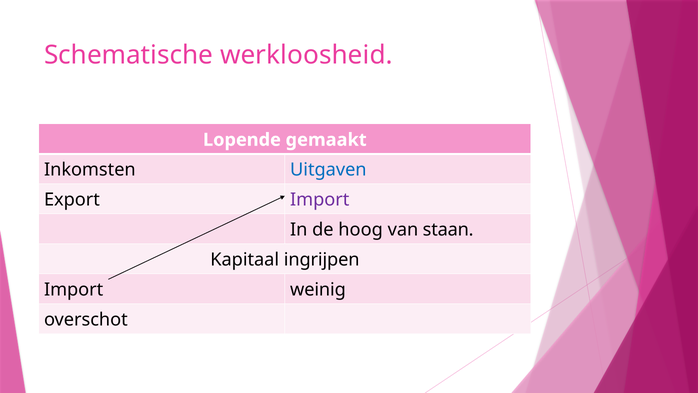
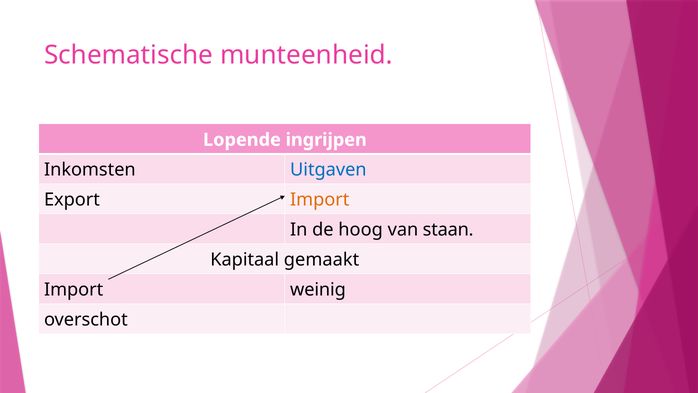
werkloosheid: werkloosheid -> munteenheid
gemaakt: gemaakt -> ingrijpen
Import at (320, 200) colour: purple -> orange
ingrijpen: ingrijpen -> gemaakt
